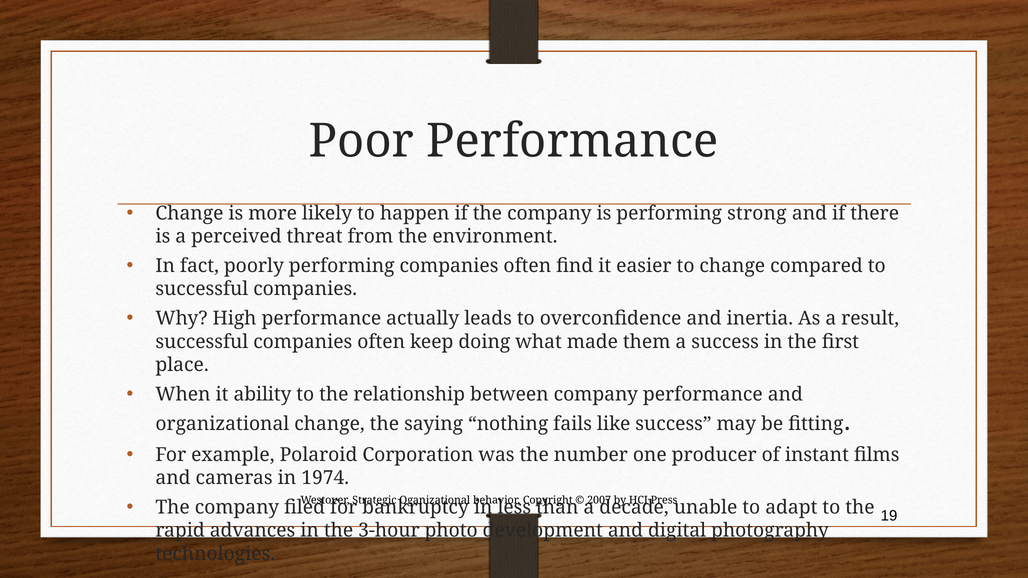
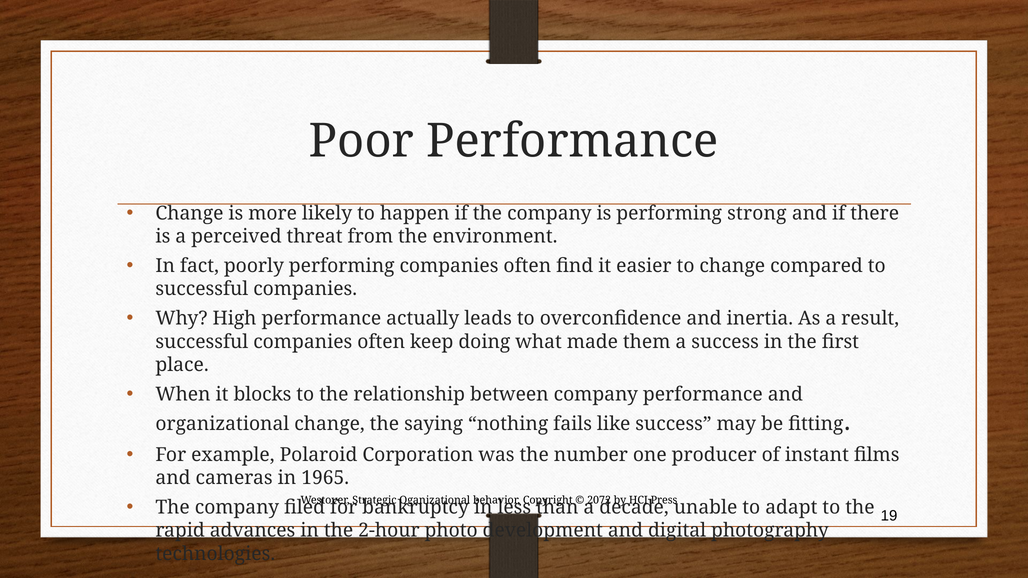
ability: ability -> blocks
1974: 1974 -> 1965
2007: 2007 -> 2072
3-hour: 3-hour -> 2-hour
